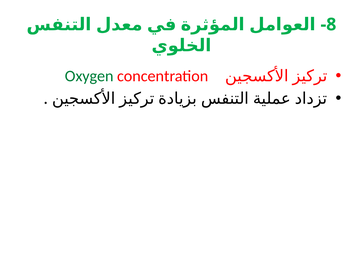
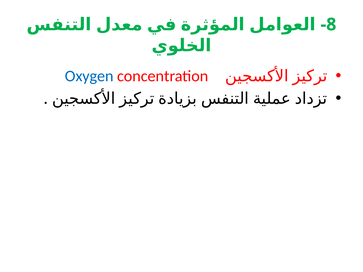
Oxygen colour: green -> blue
